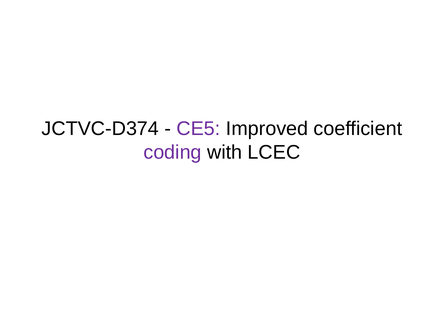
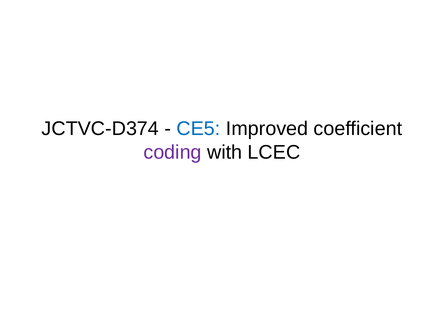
CE5 colour: purple -> blue
